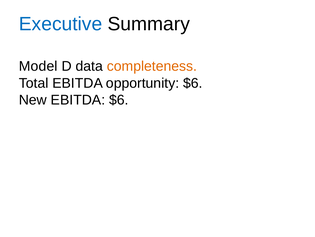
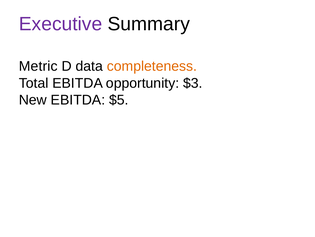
Executive colour: blue -> purple
Model: Model -> Metric
opportunity $6: $6 -> $3
EBITDA $6: $6 -> $5
